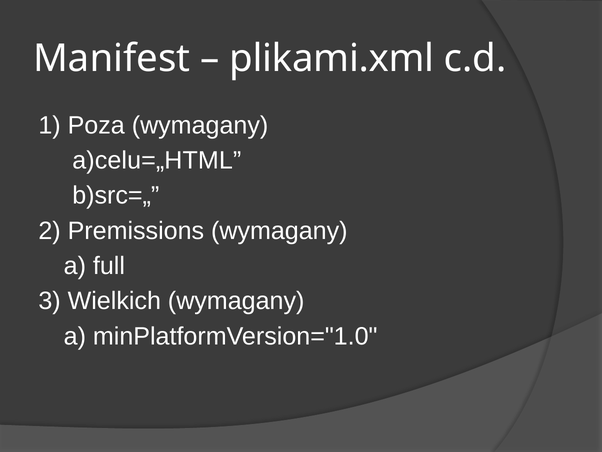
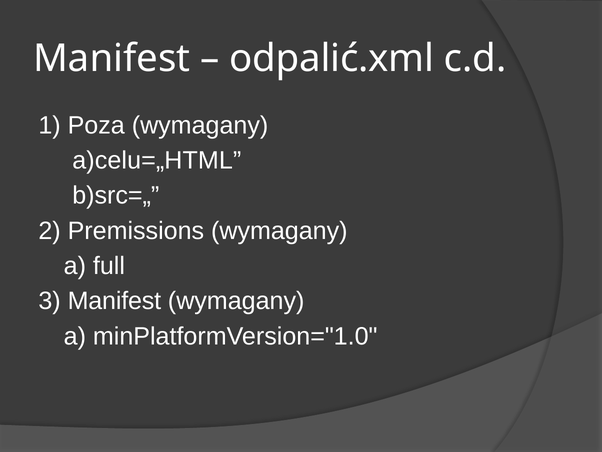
plikami.xml: plikami.xml -> odpalić.xml
3 Wielkich: Wielkich -> Manifest
